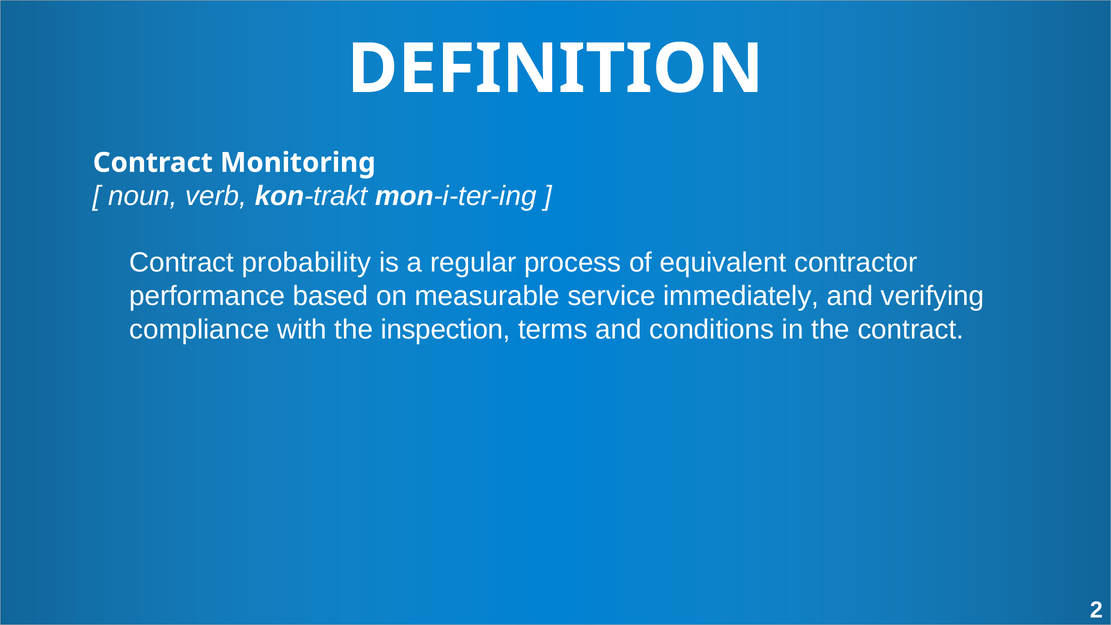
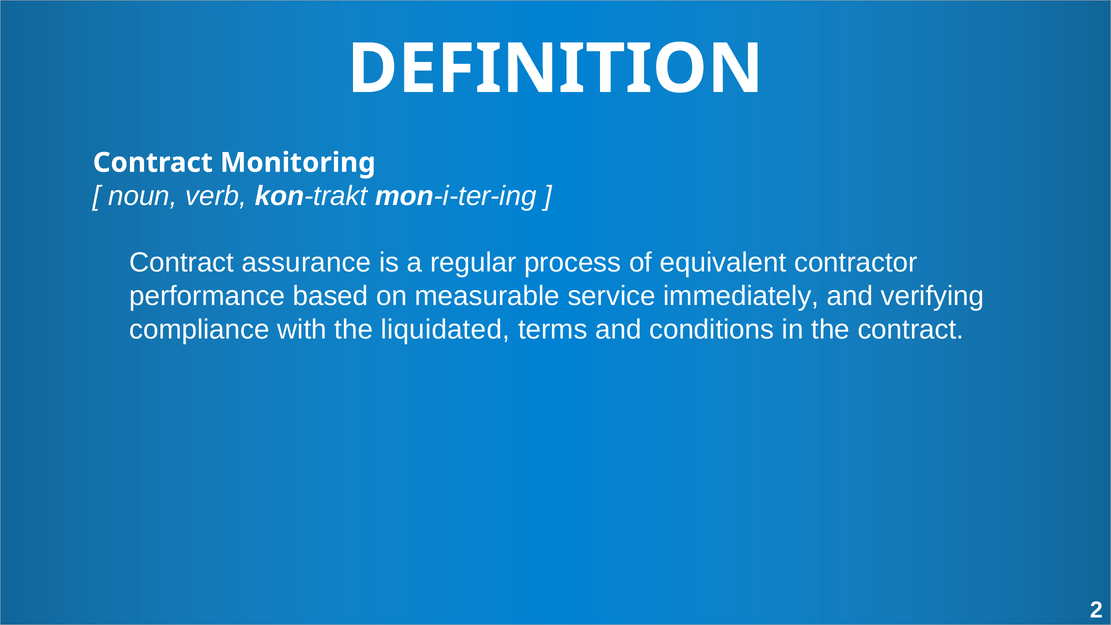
probability: probability -> assurance
inspection: inspection -> liquidated
